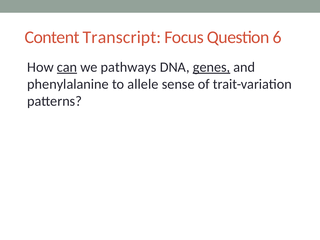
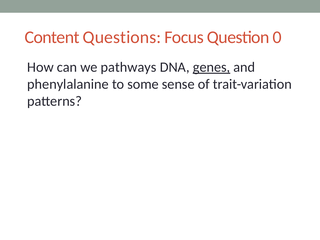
Transcript: Transcript -> Questions
6: 6 -> 0
can underline: present -> none
allele: allele -> some
